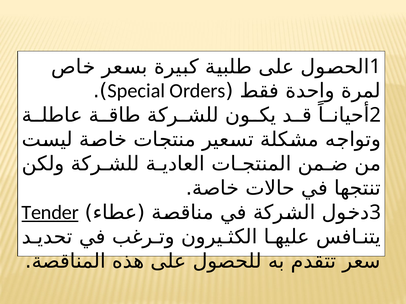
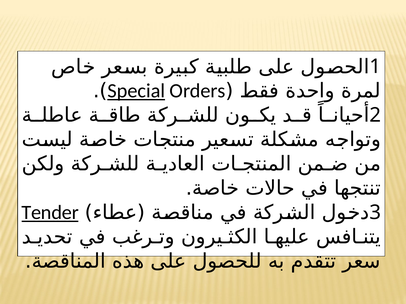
Special underline: none -> present
